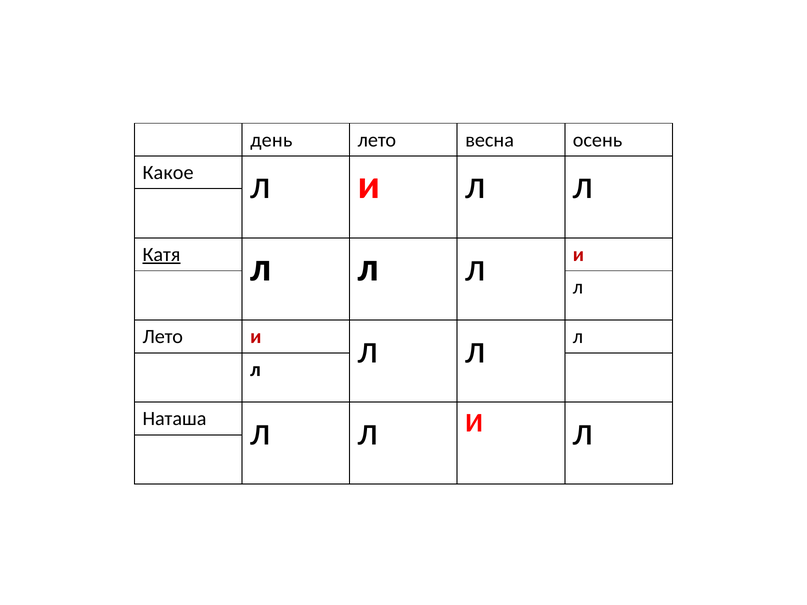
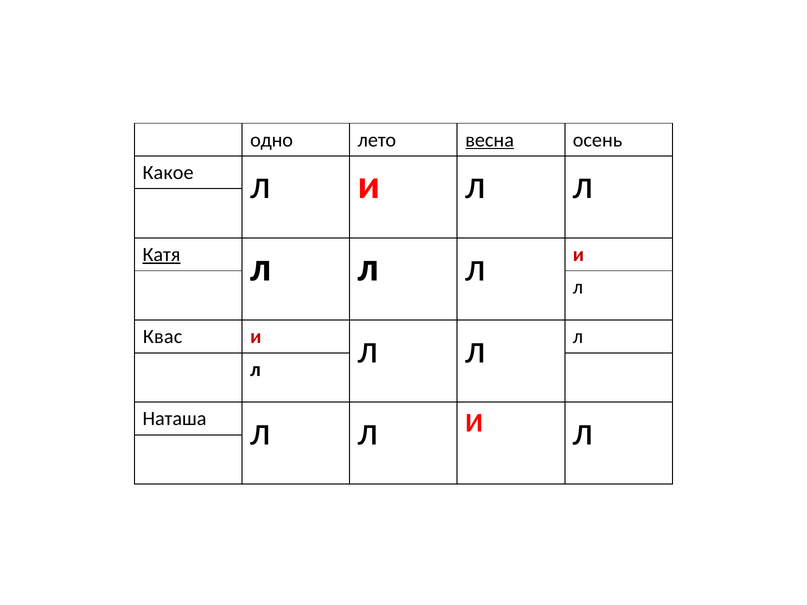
день: день -> одно
весна underline: none -> present
Лето at (163, 337): Лето -> Квас
